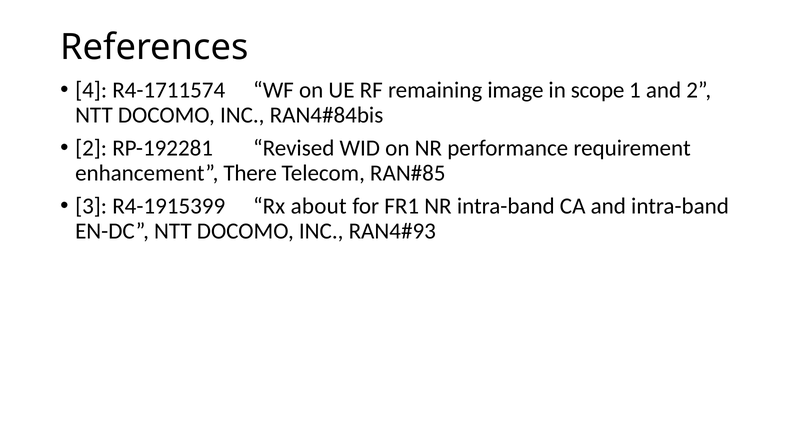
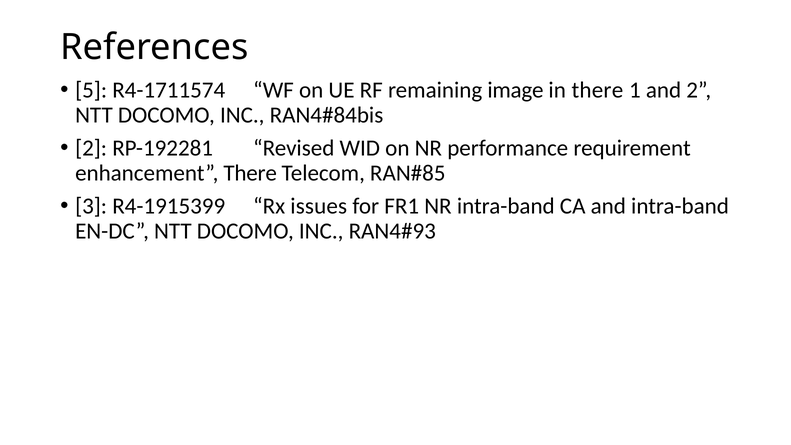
4: 4 -> 5
in scope: scope -> there
about: about -> issues
